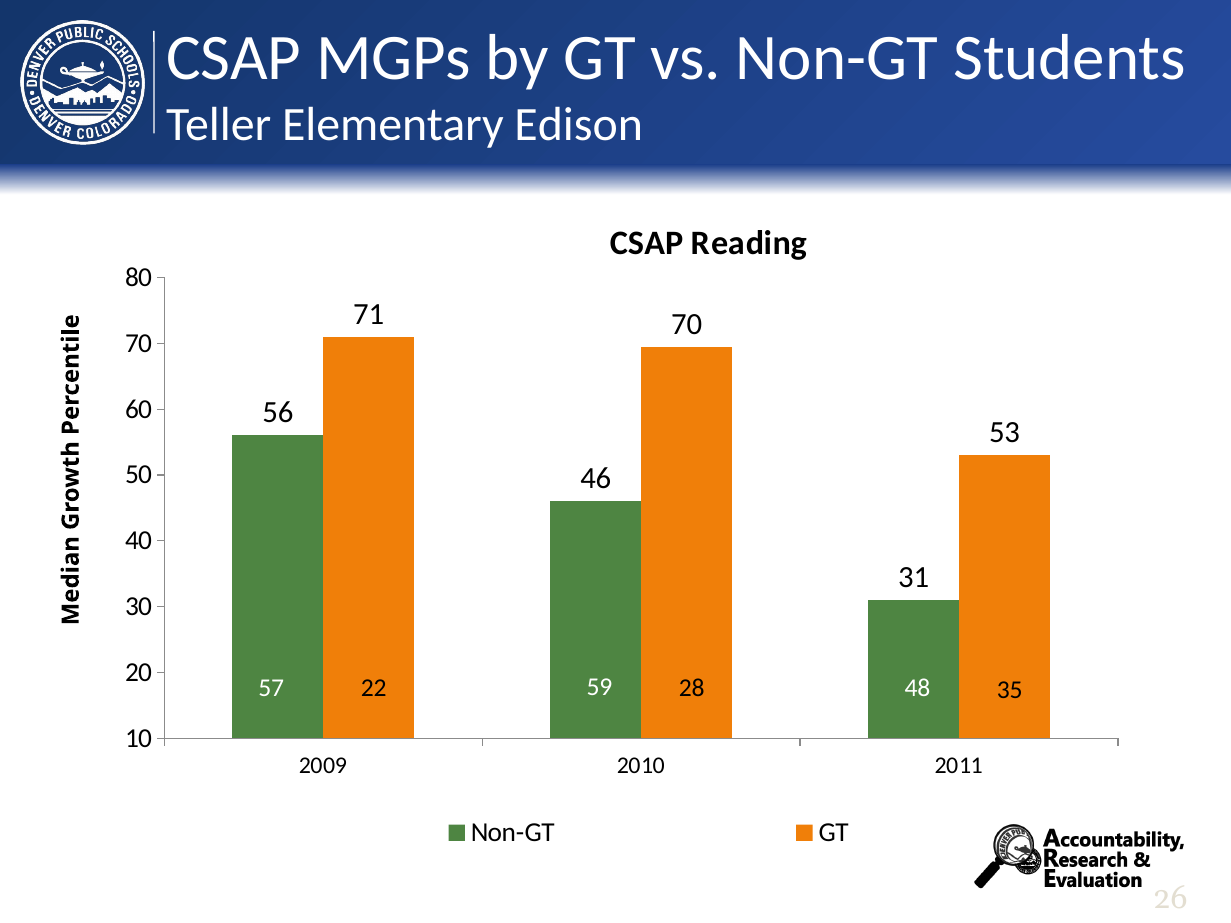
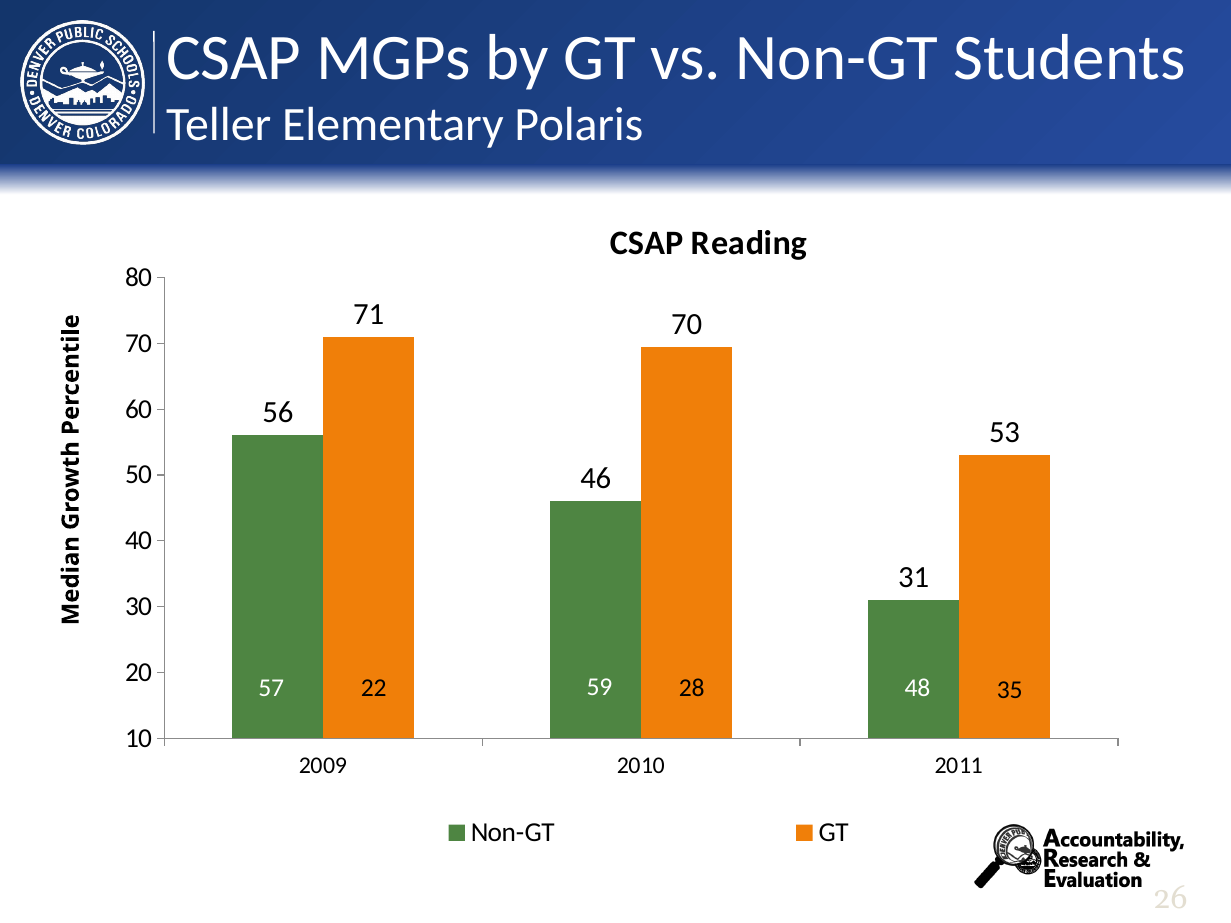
Edison: Edison -> Polaris
